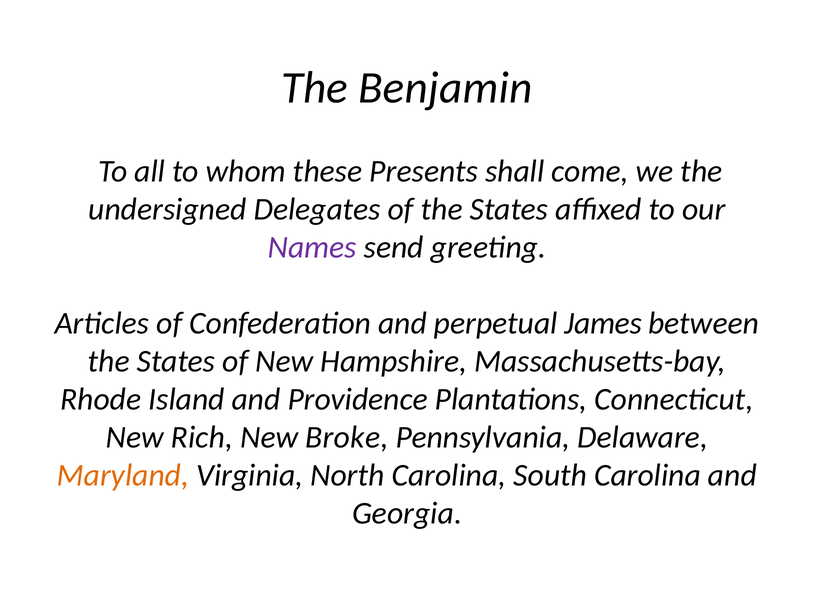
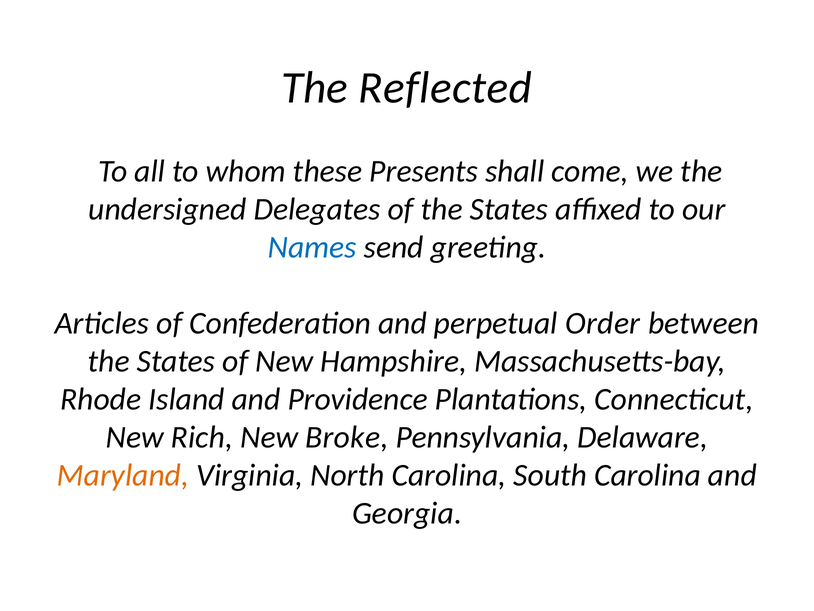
Benjamin: Benjamin -> Reflected
Names colour: purple -> blue
James: James -> Order
